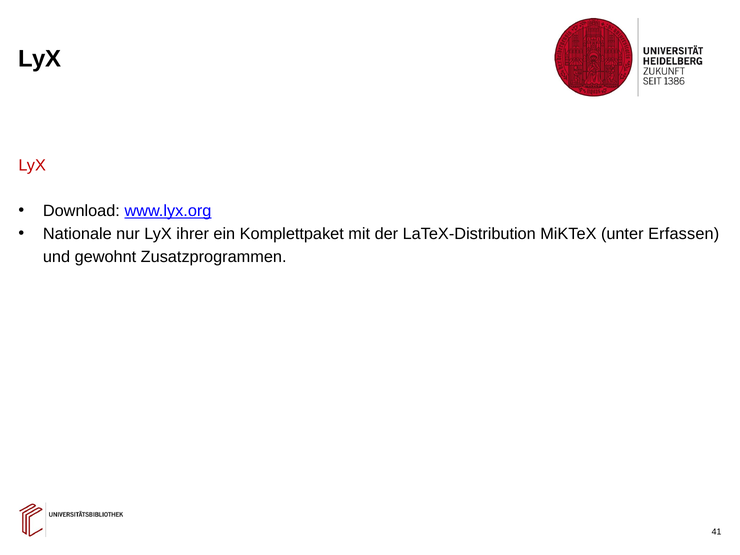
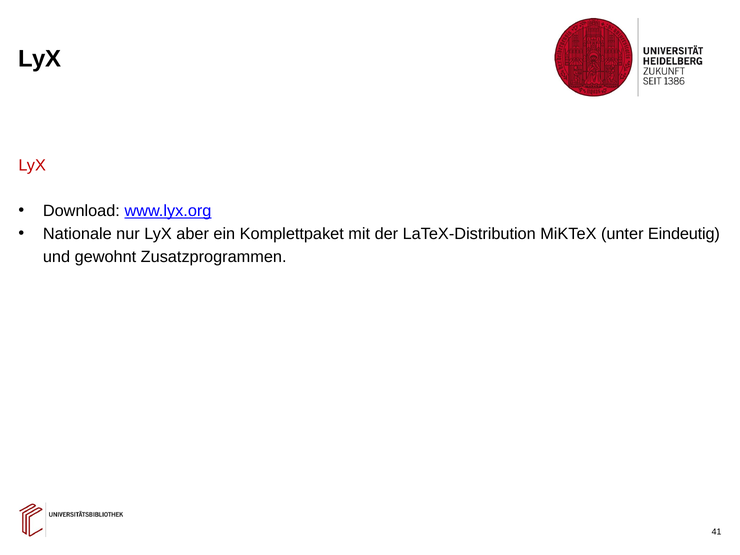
ihrer: ihrer -> aber
Erfassen: Erfassen -> Eindeutig
